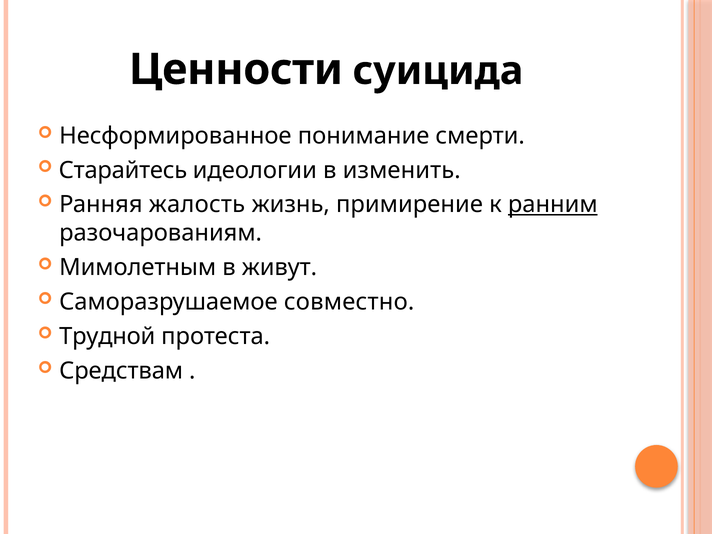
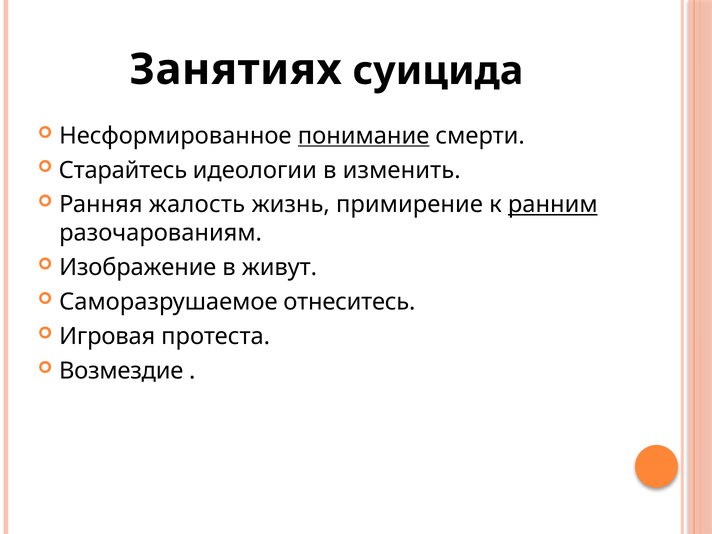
Ценности: Ценности -> Занятиях
понимание underline: none -> present
Мимолетным: Мимолетным -> Изображение
совместно: совместно -> отнеситесь
Трудной: Трудной -> Игровая
Средствам: Средствам -> Возмездие
